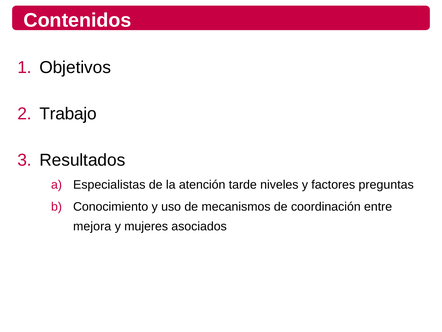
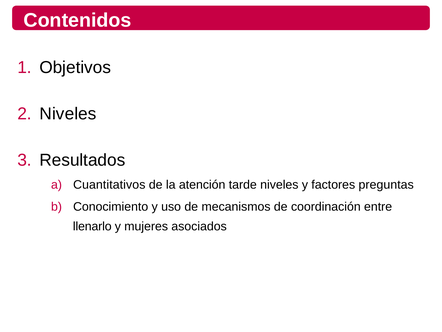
Trabajo at (68, 114): Trabajo -> Niveles
Especialistas: Especialistas -> Cuantitativos
mejora: mejora -> llenarlo
